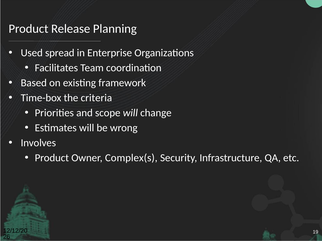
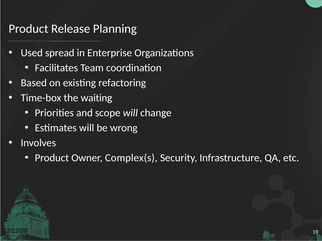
framework: framework -> refactoring
criteria: criteria -> waiting
